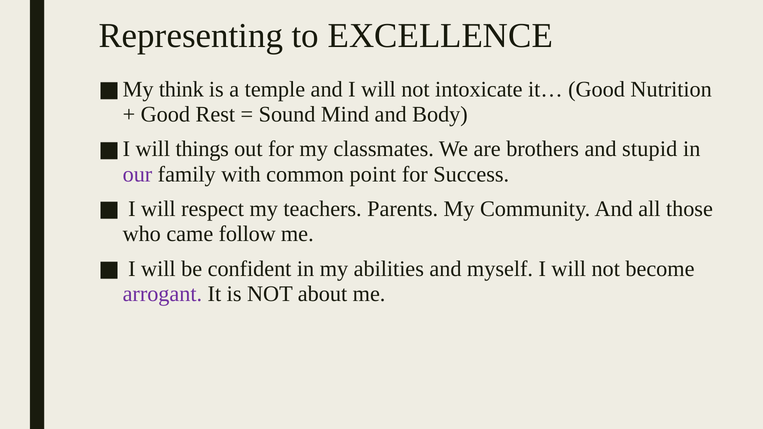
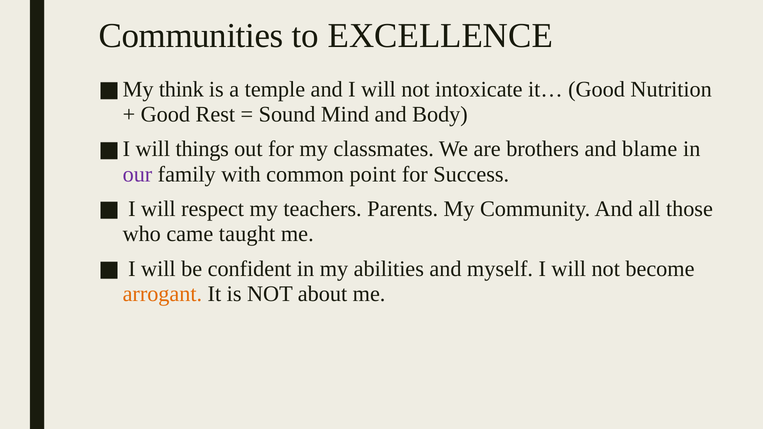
Representing: Representing -> Communities
stupid: stupid -> blame
follow: follow -> taught
arrogant colour: purple -> orange
